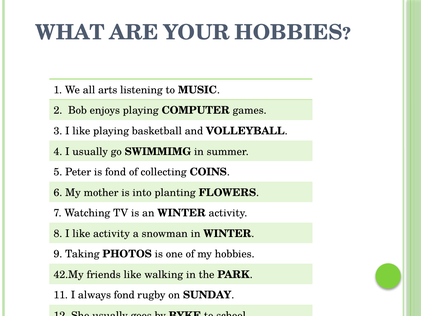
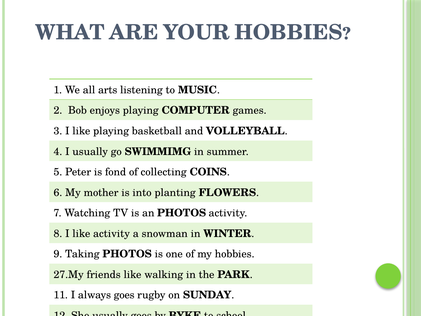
an WINTER: WINTER -> PHOTOS
42.My: 42.My -> 27.My
always fond: fond -> goes
